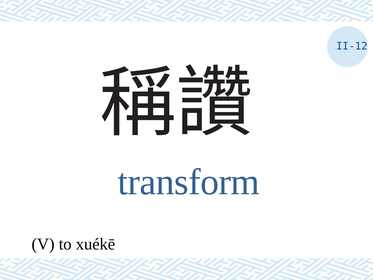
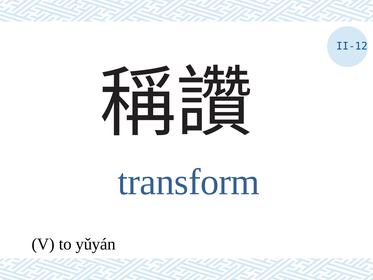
xuékē: xuékē -> yǔyán
